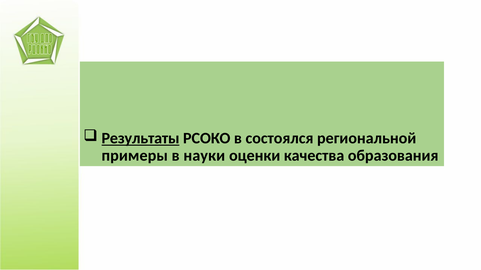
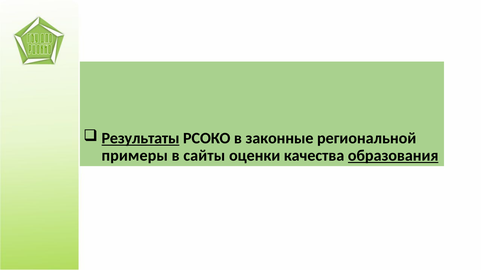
состоялся: состоялся -> законные
науки: науки -> сайты
образования underline: none -> present
